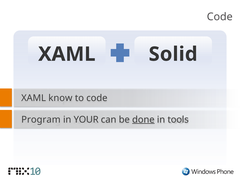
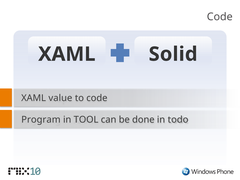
know: know -> value
YOUR: YOUR -> TOOL
done underline: present -> none
tools: tools -> todo
